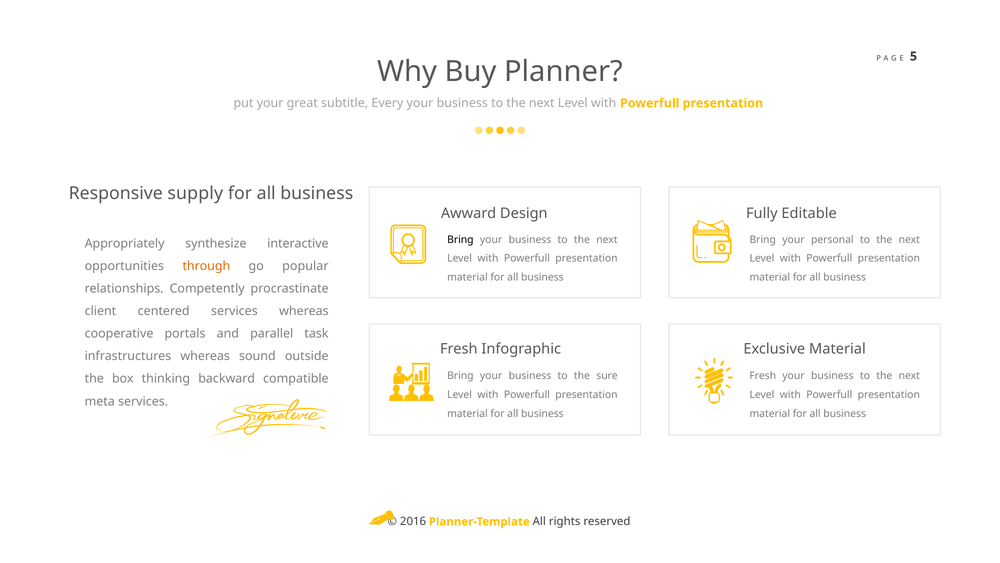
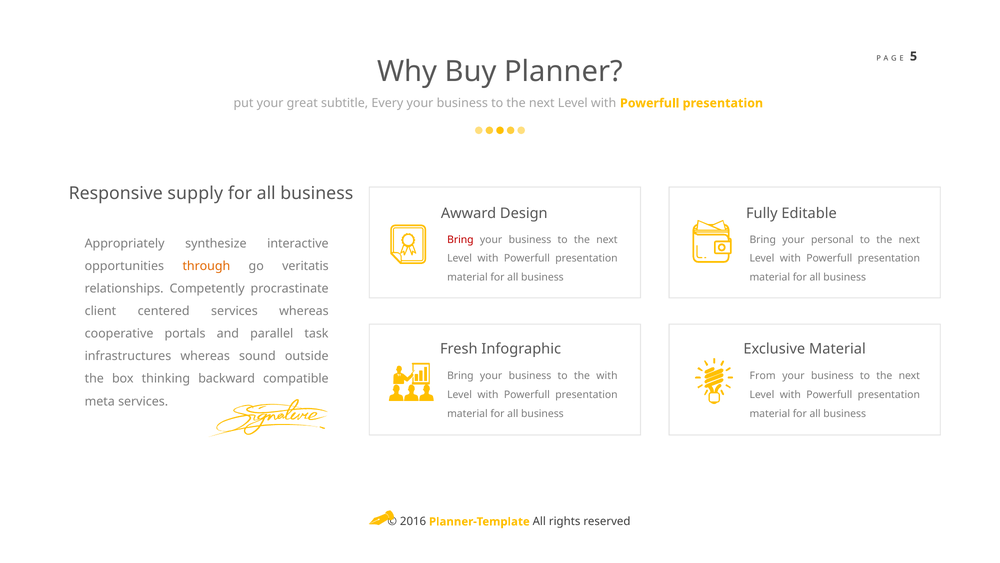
Bring at (460, 240) colour: black -> red
popular: popular -> veritatis
the sure: sure -> with
Fresh at (763, 376): Fresh -> From
